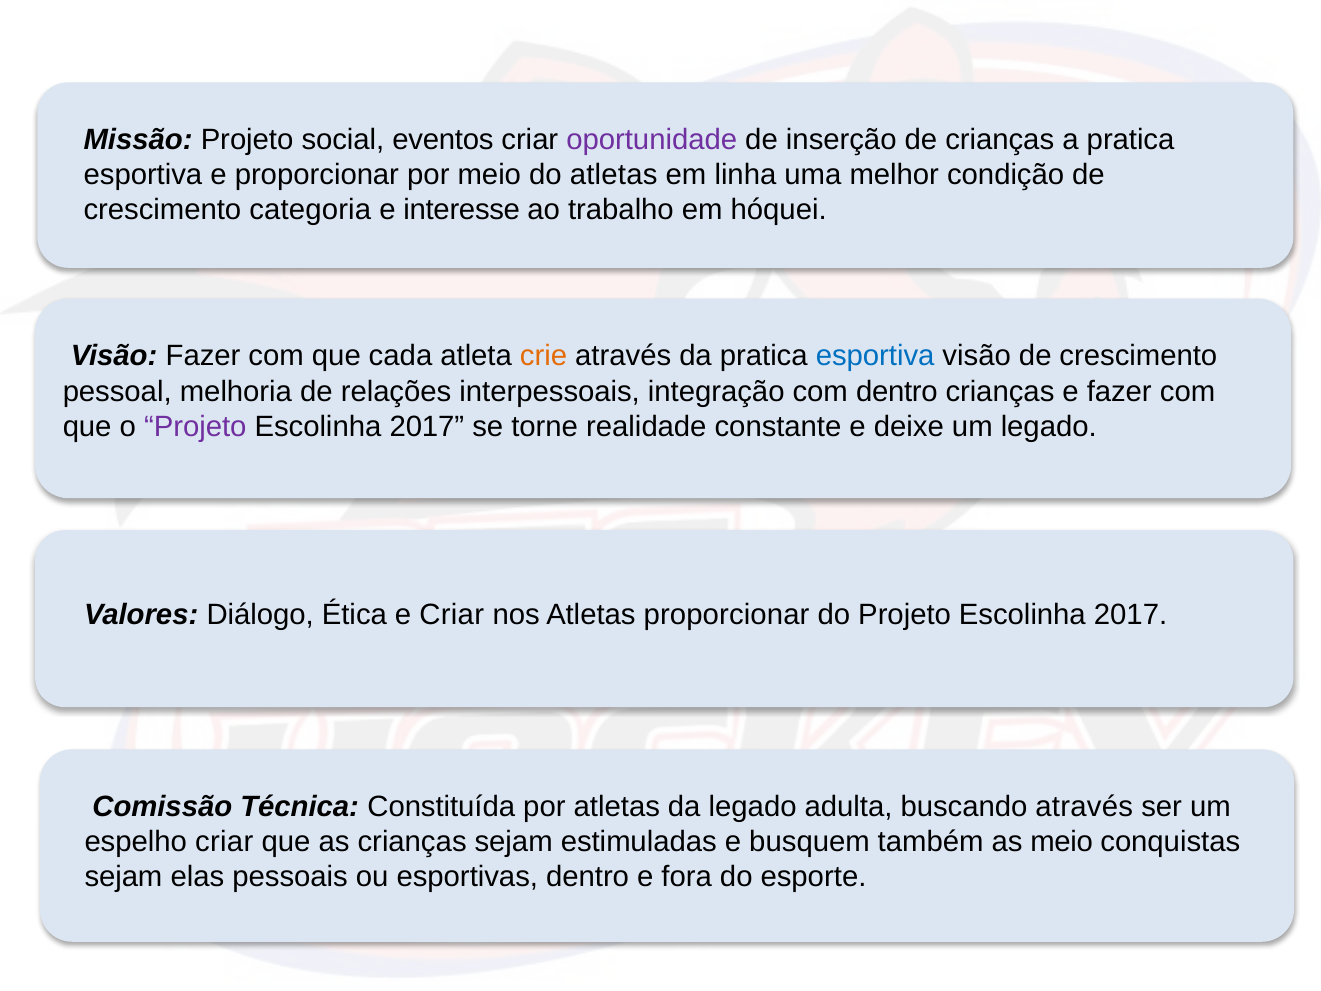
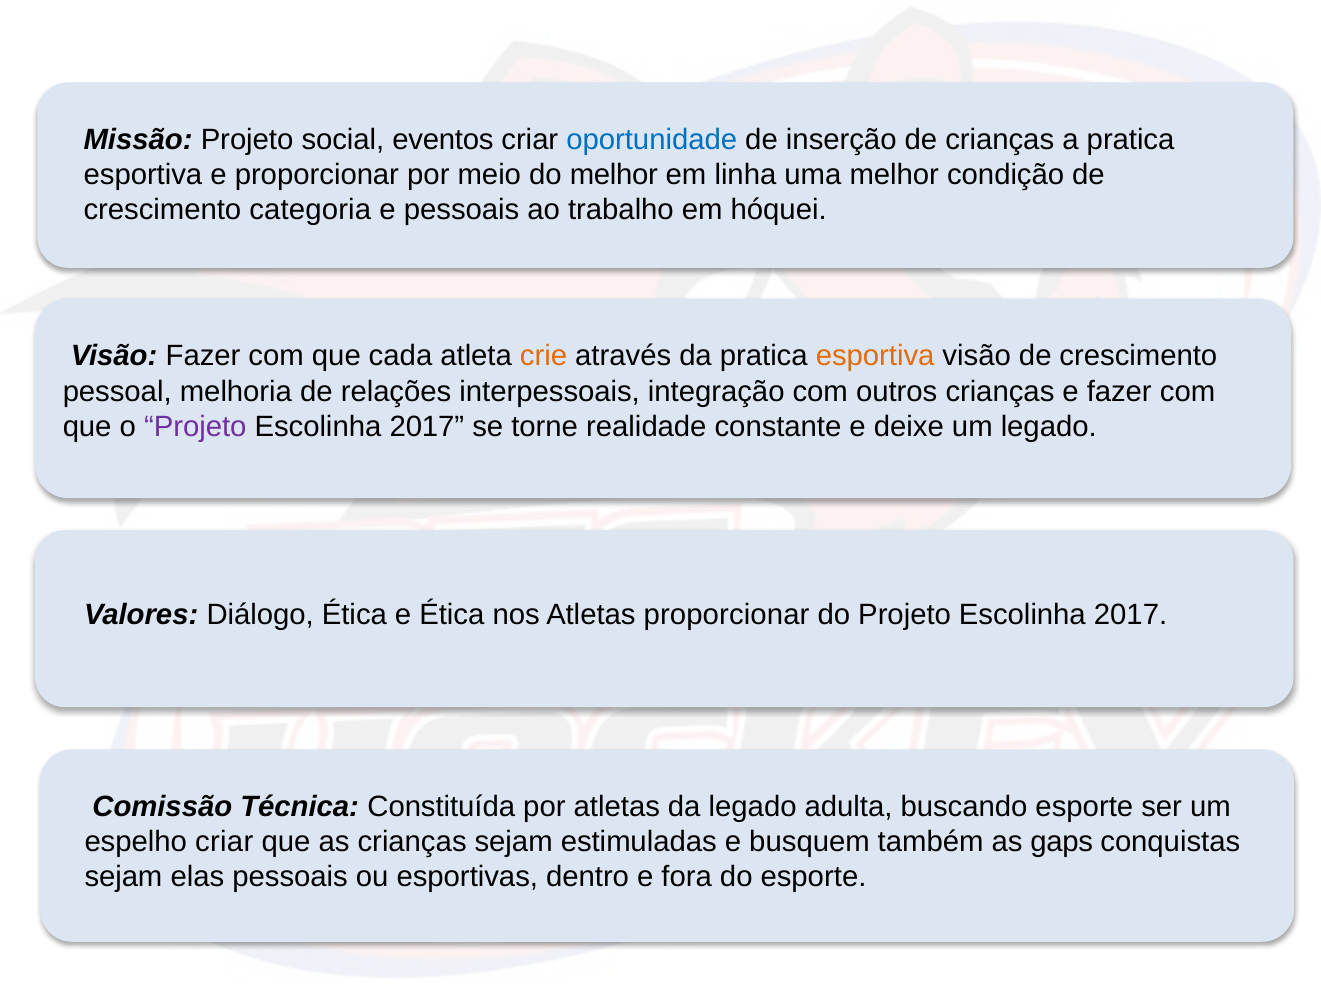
oportunidade colour: purple -> blue
do atletas: atletas -> melhor
e interesse: interesse -> pessoais
esportiva at (875, 356) colour: blue -> orange
com dentro: dentro -> outros
e Criar: Criar -> Ética
buscando através: através -> esporte
as meio: meio -> gaps
